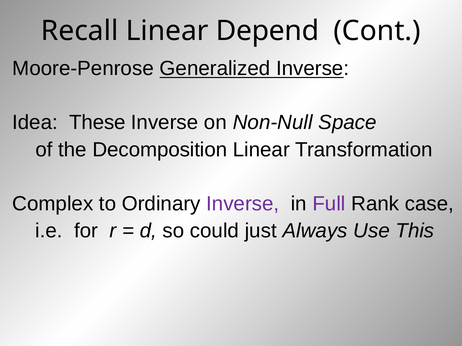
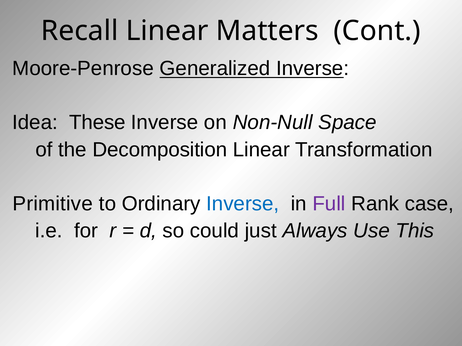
Depend: Depend -> Matters
Complex: Complex -> Primitive
Inverse at (243, 204) colour: purple -> blue
